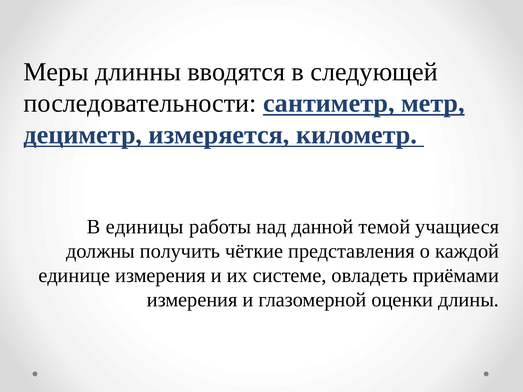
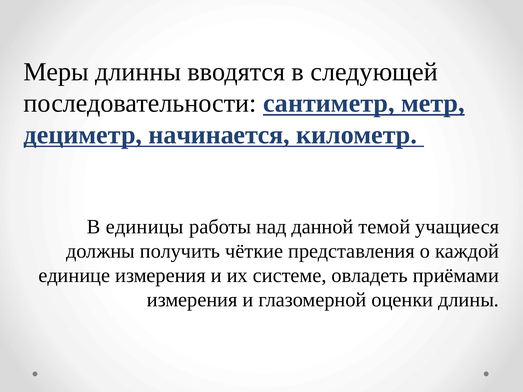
измеряется: измеряется -> начинается
